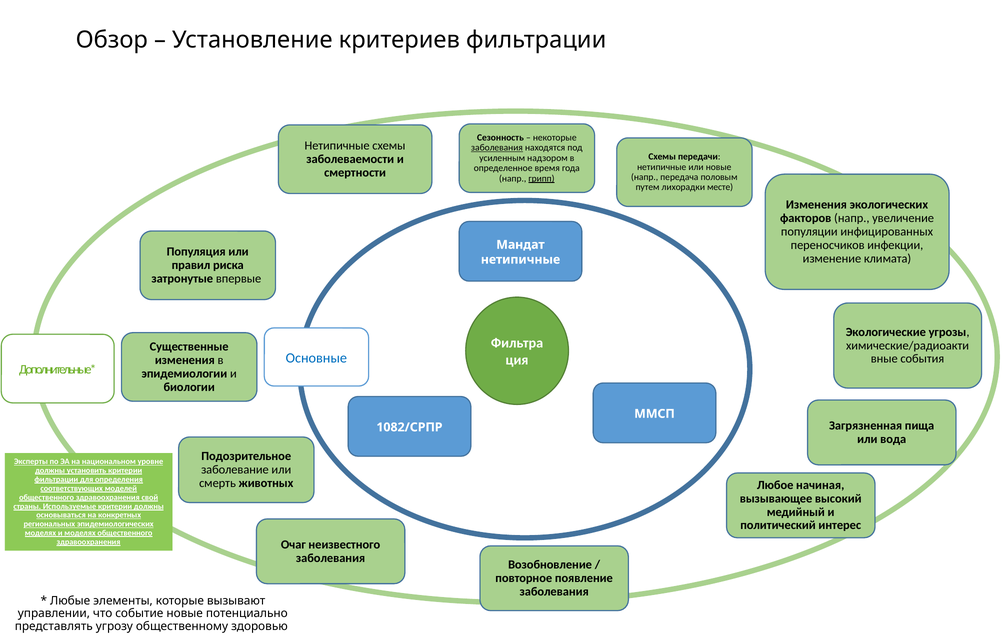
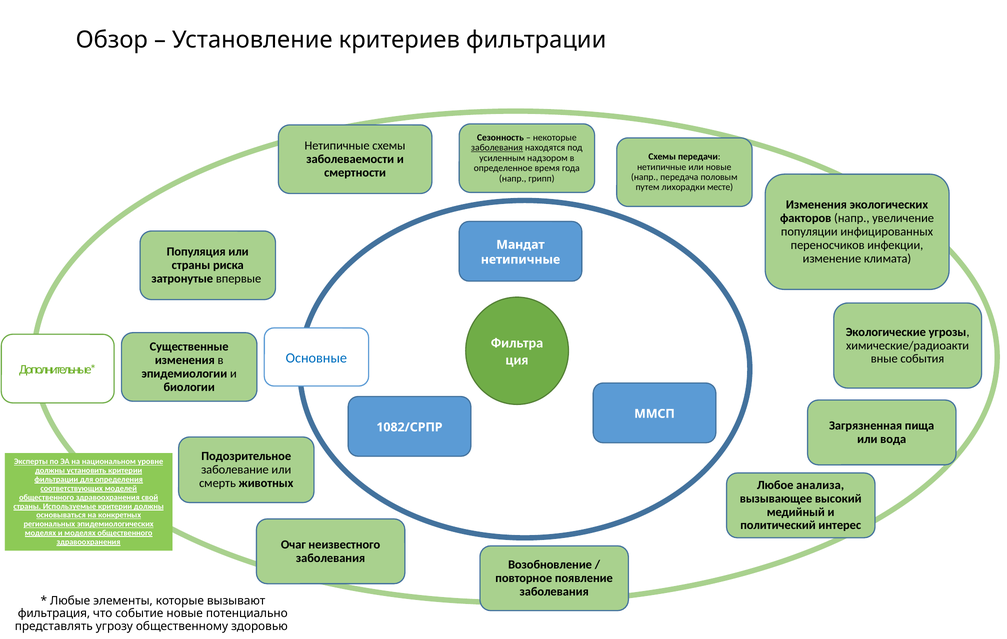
грипп underline: present -> none
правил at (191, 265): правил -> страны
начиная: начиная -> анализа
управлении: управлении -> фильтрация
